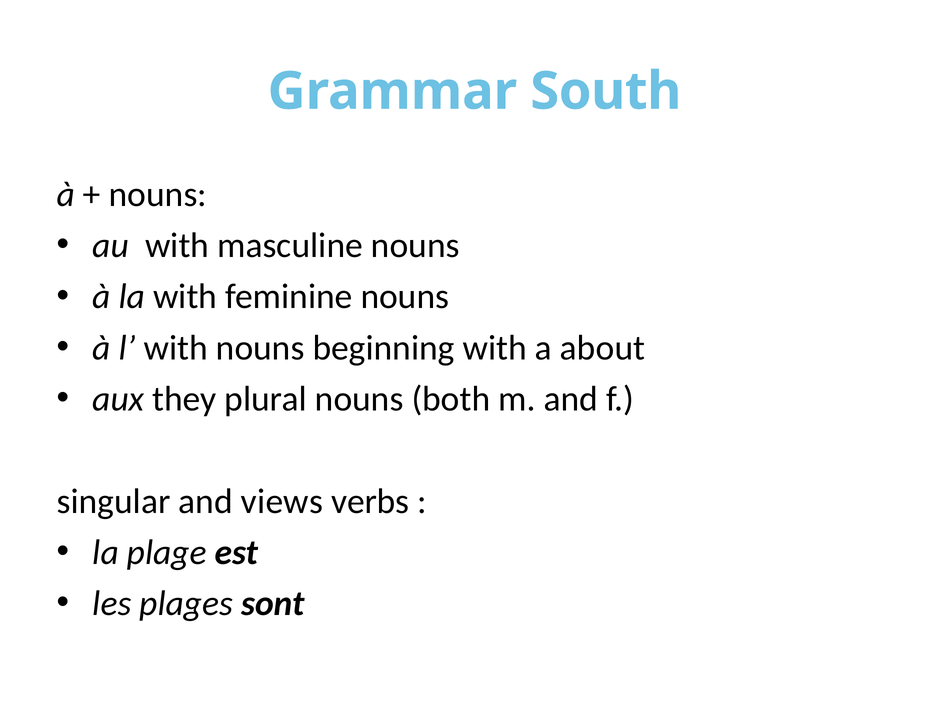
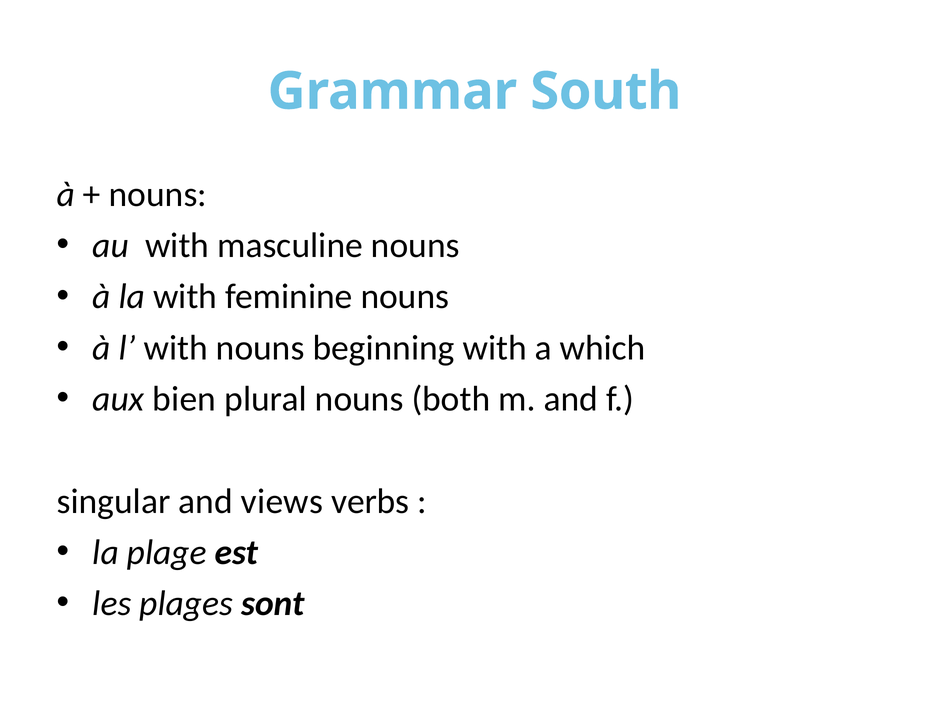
about: about -> which
they: they -> bien
